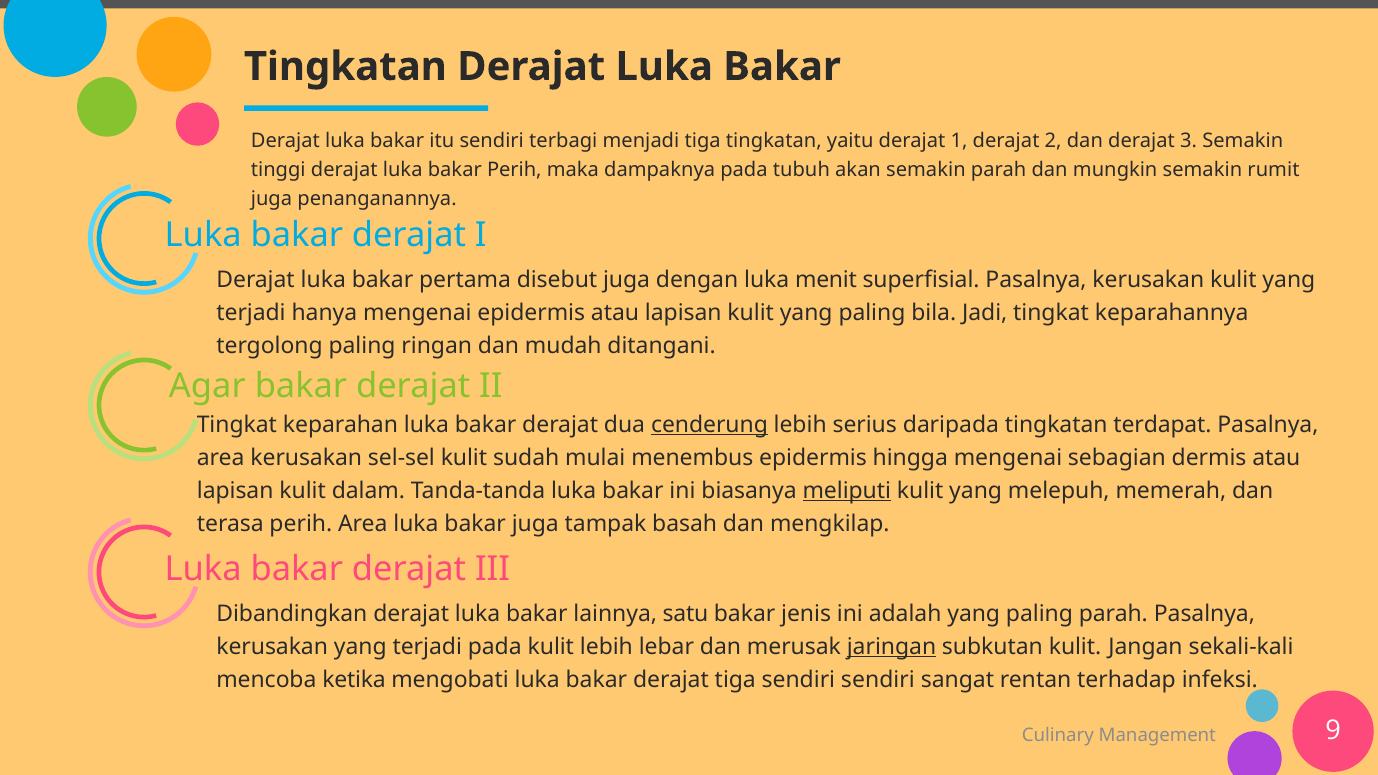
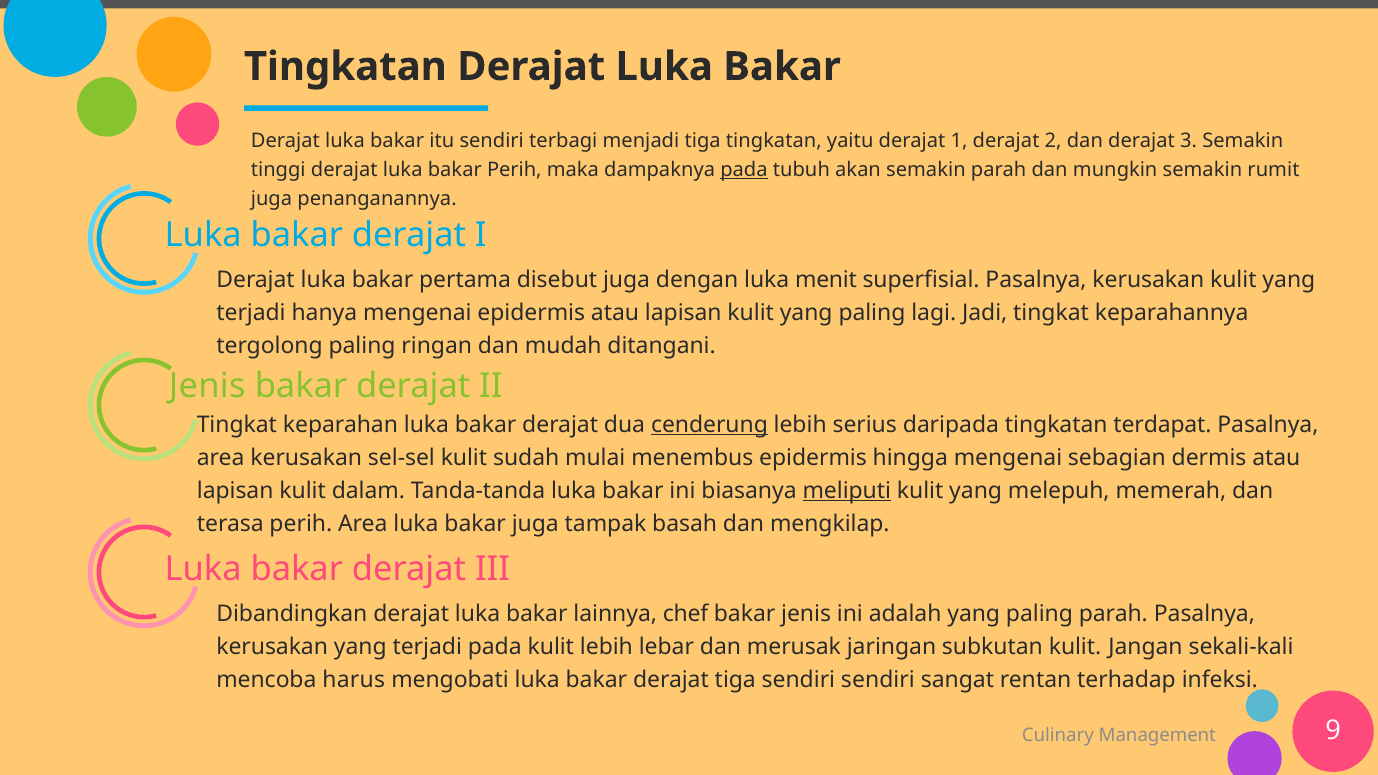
pada at (744, 170) underline: none -> present
bila: bila -> lagi
Agar at (207, 387): Agar -> Jenis
satu: satu -> chef
jaringan underline: present -> none
ketika: ketika -> harus
